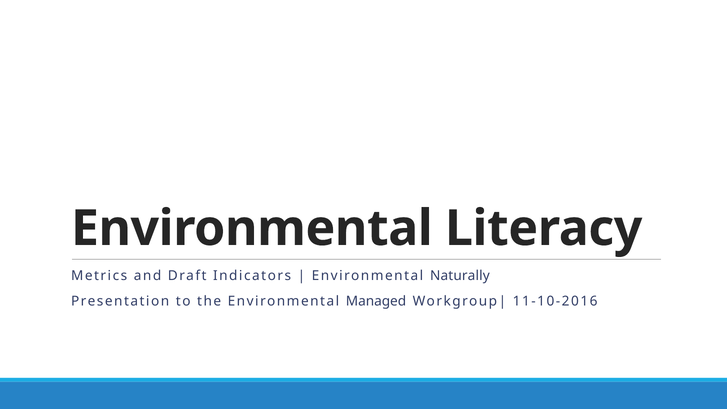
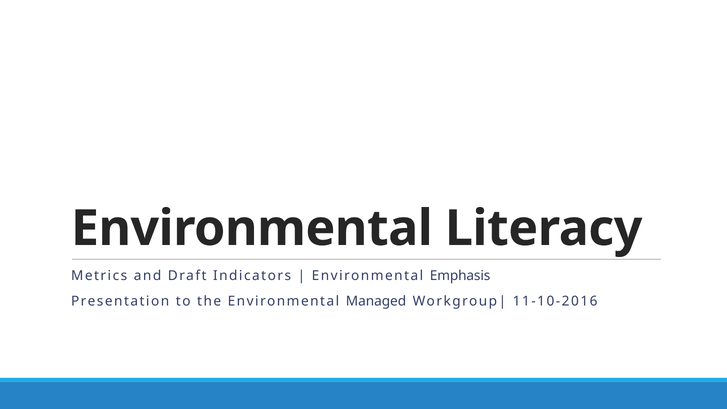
Naturally: Naturally -> Emphasis
